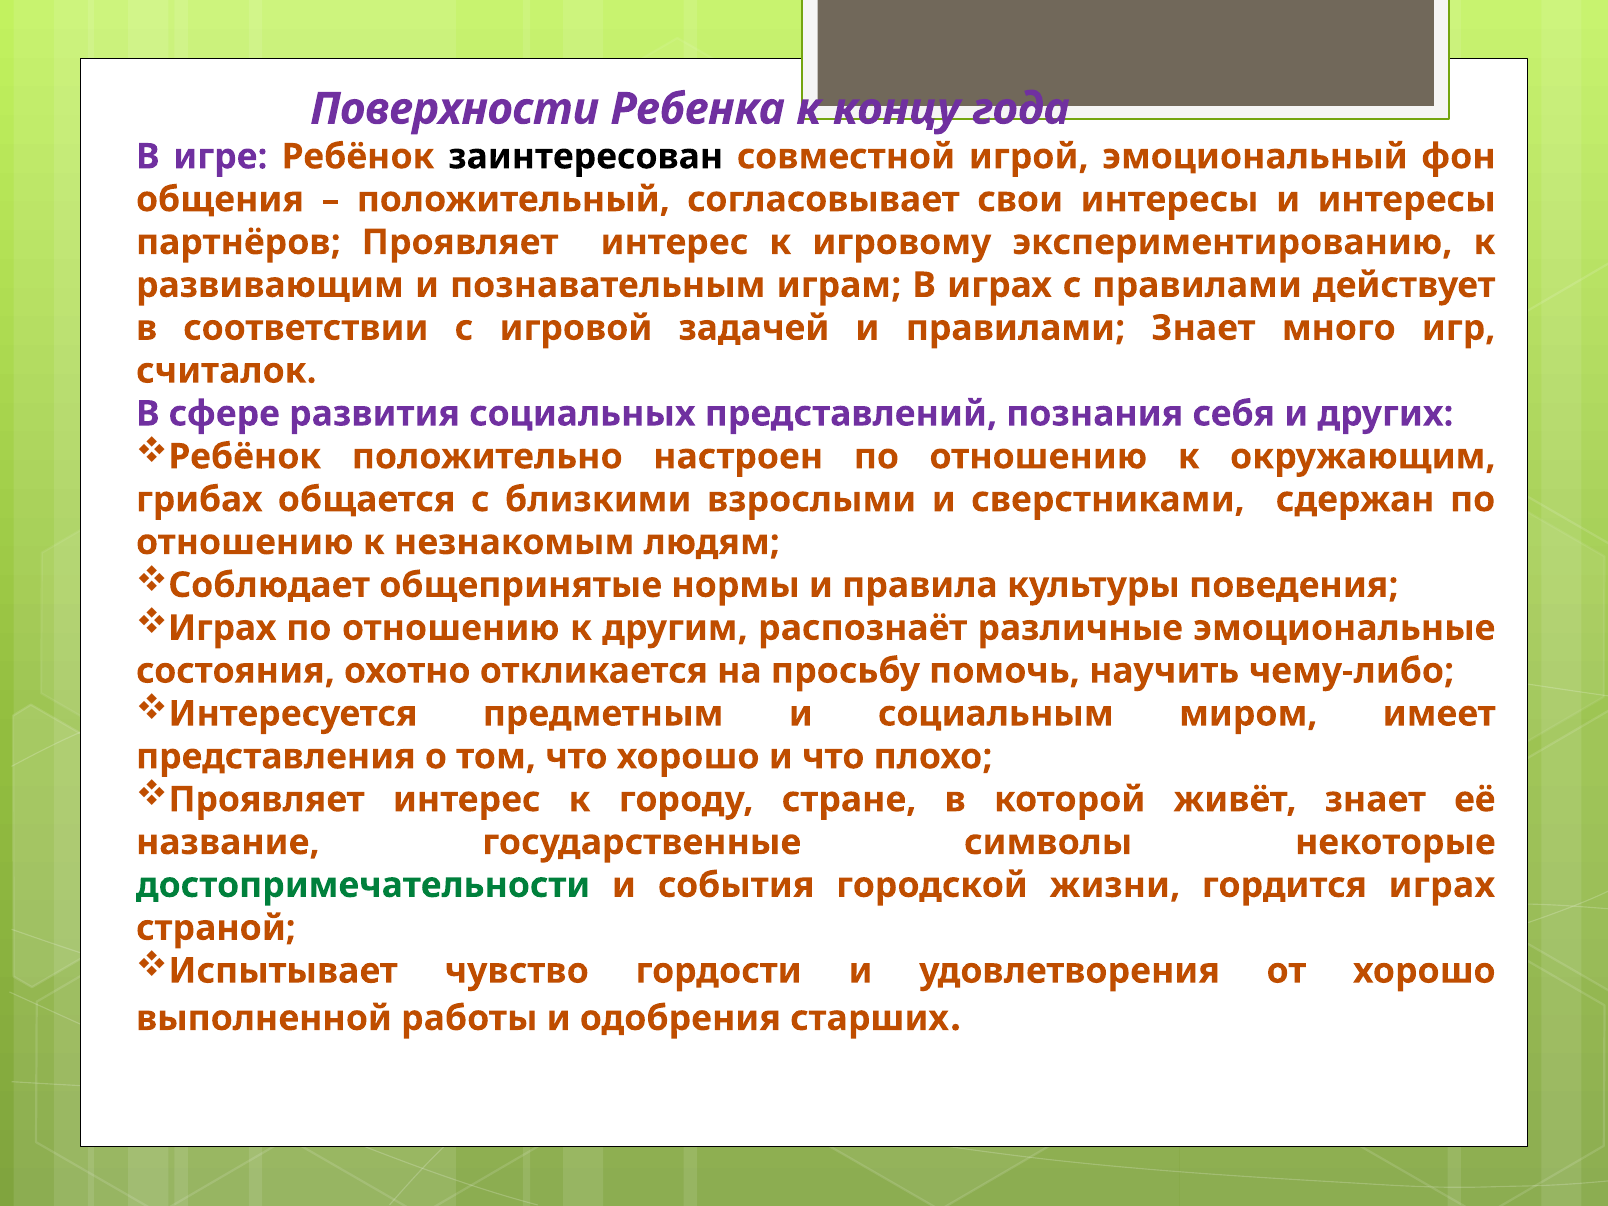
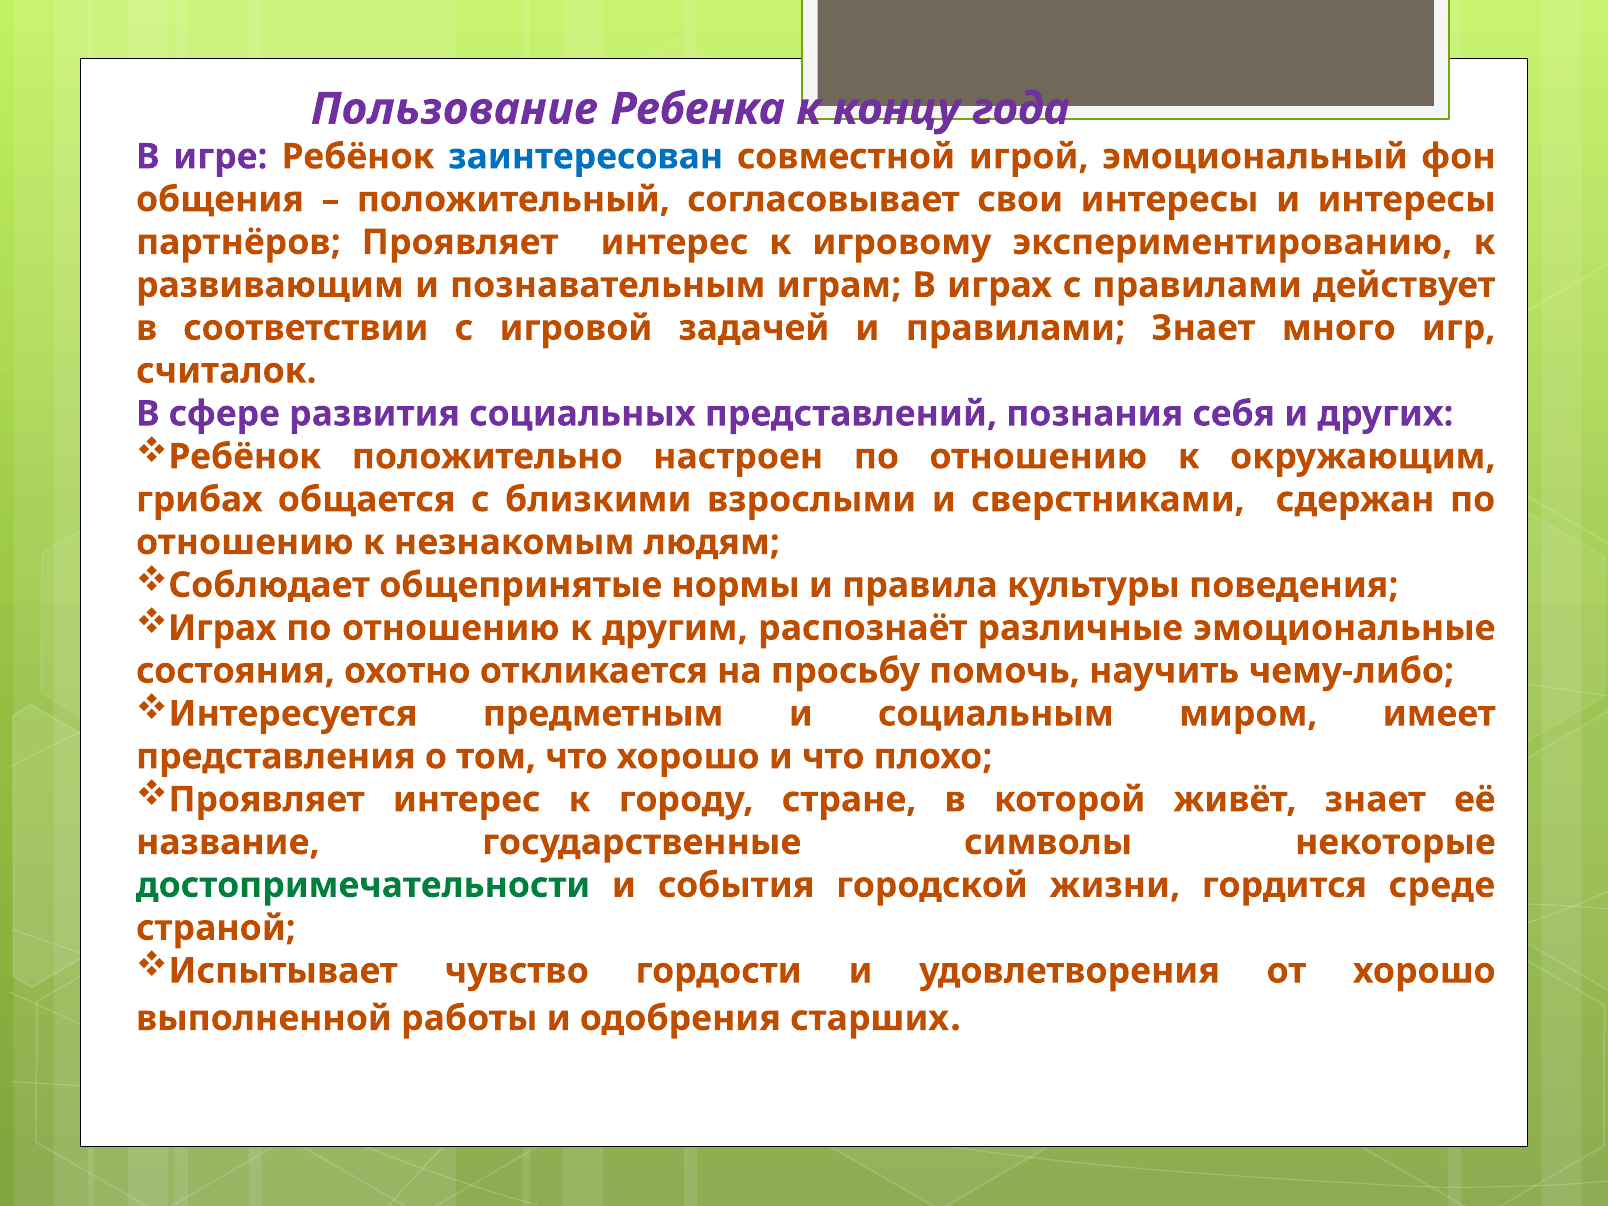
Поверхности: Поверхности -> Пользование
заинтересован colour: black -> blue
гордится играх: играх -> среде
